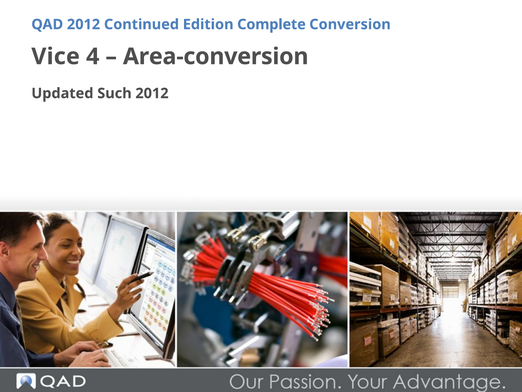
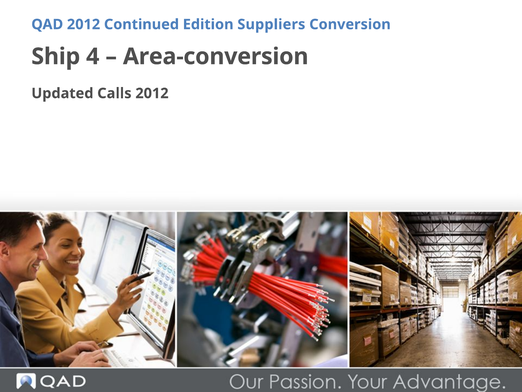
Complete: Complete -> Suppliers
Vice: Vice -> Ship
Such: Such -> Calls
